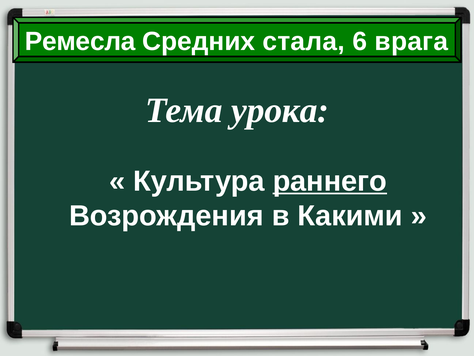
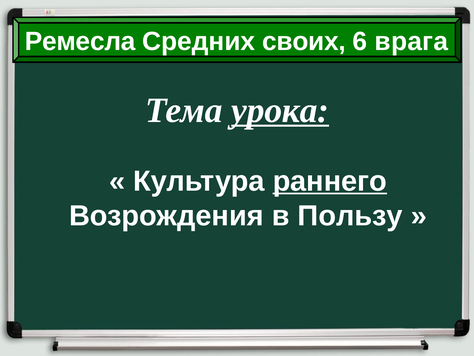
стала: стала -> своих
урока underline: none -> present
Какими: Какими -> Пользу
